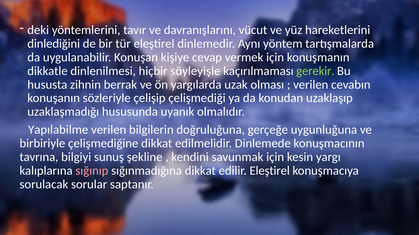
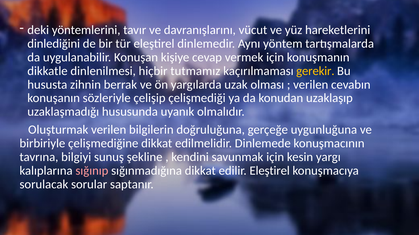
söyleyişle: söyleyişle -> tutmamız
gerekir colour: light green -> yellow
Yapılabilme: Yapılabilme -> Oluşturmak
